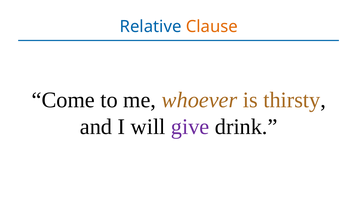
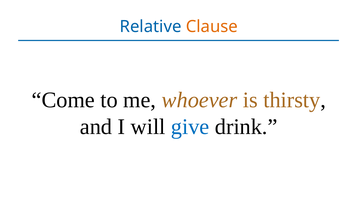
give colour: purple -> blue
